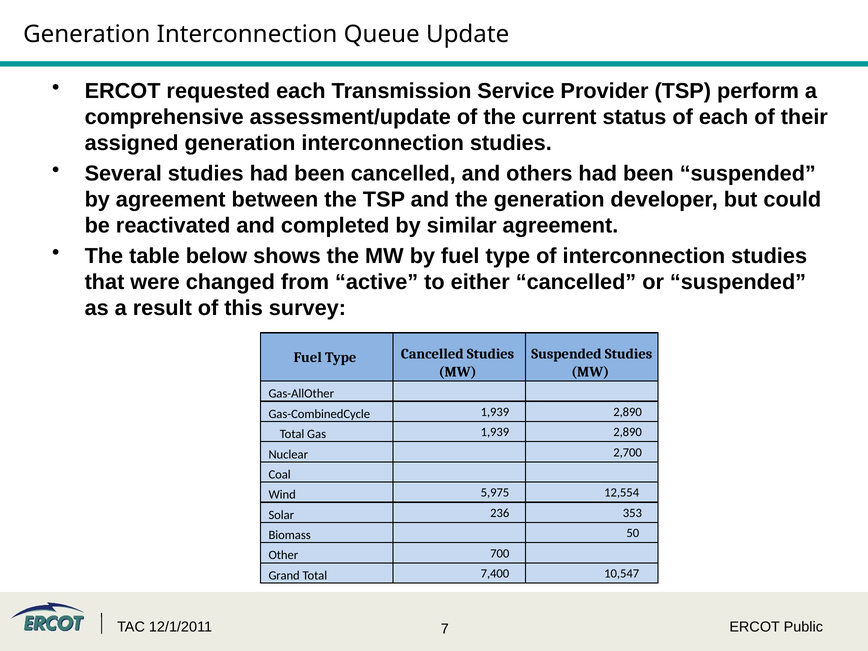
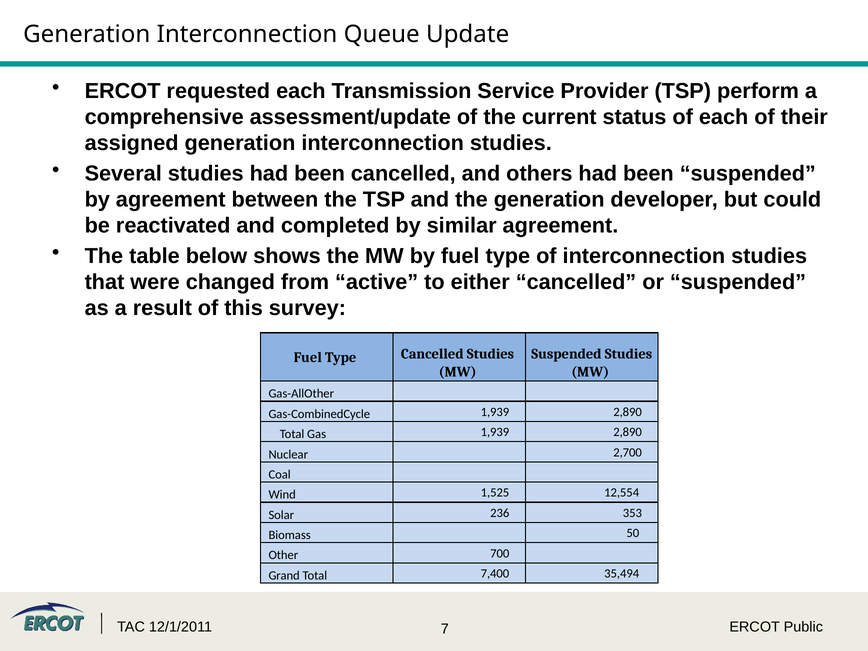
5,975: 5,975 -> 1,525
10,547: 10,547 -> 35,494
